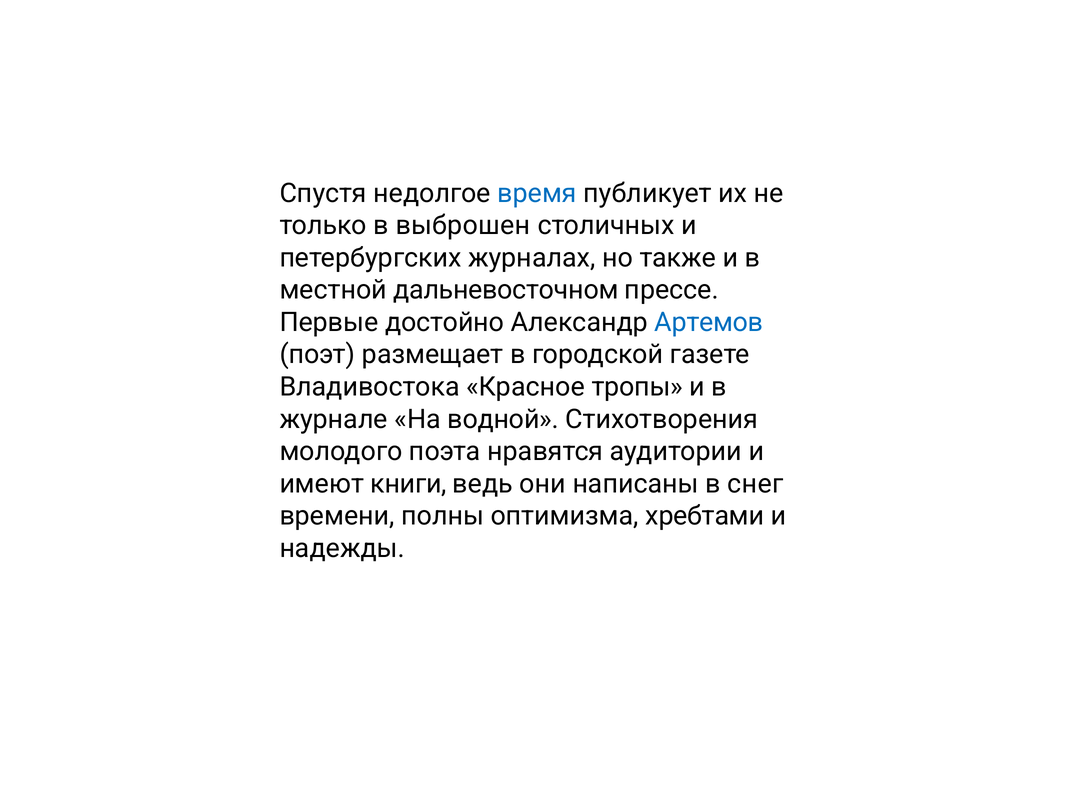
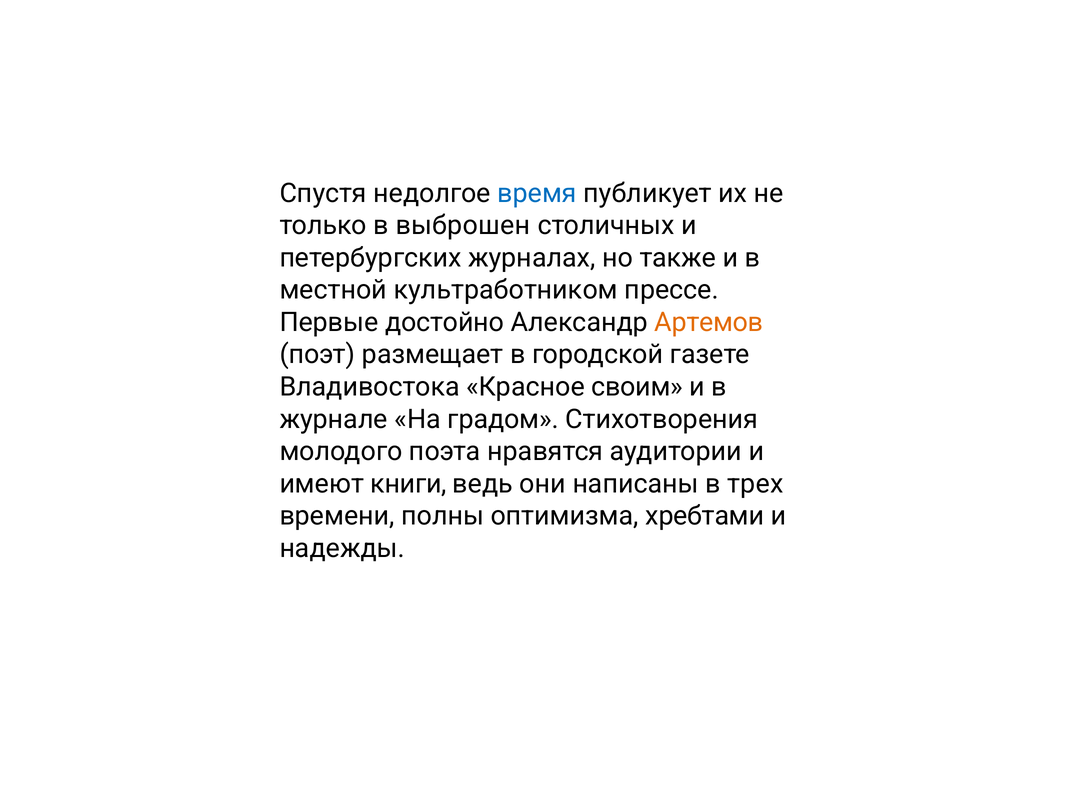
дальневосточном: дальневосточном -> культработником
Артемов colour: blue -> orange
тропы: тропы -> своим
водной: водной -> градом
снег: снег -> трех
